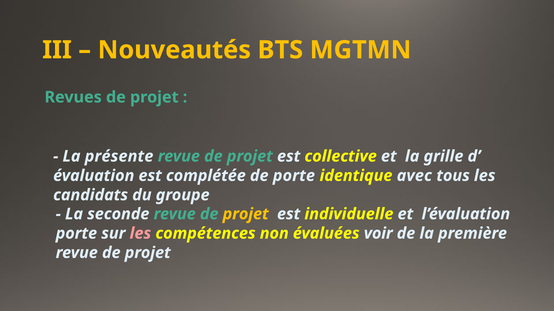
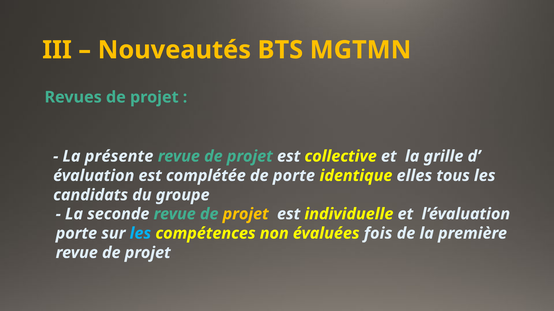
avec: avec -> elles
les at (140, 234) colour: pink -> light blue
voir: voir -> fois
